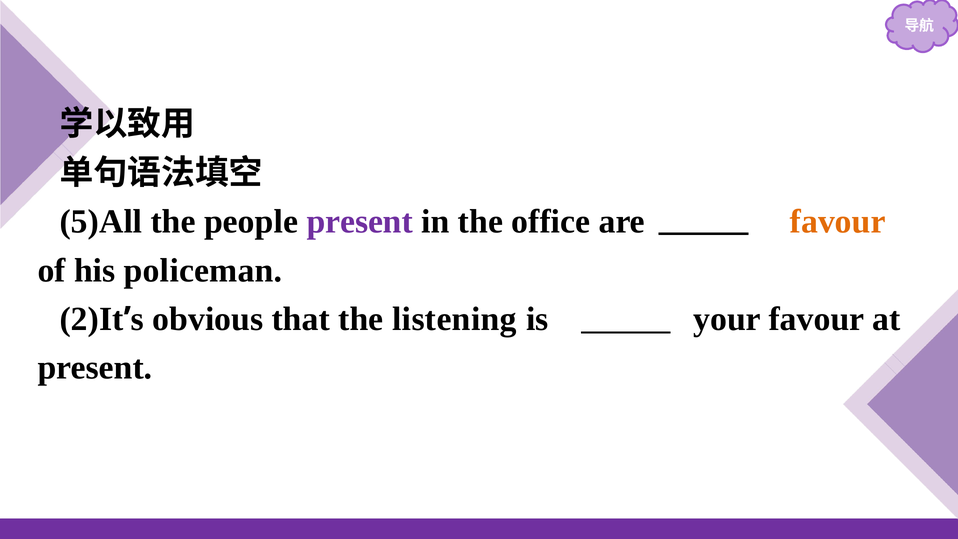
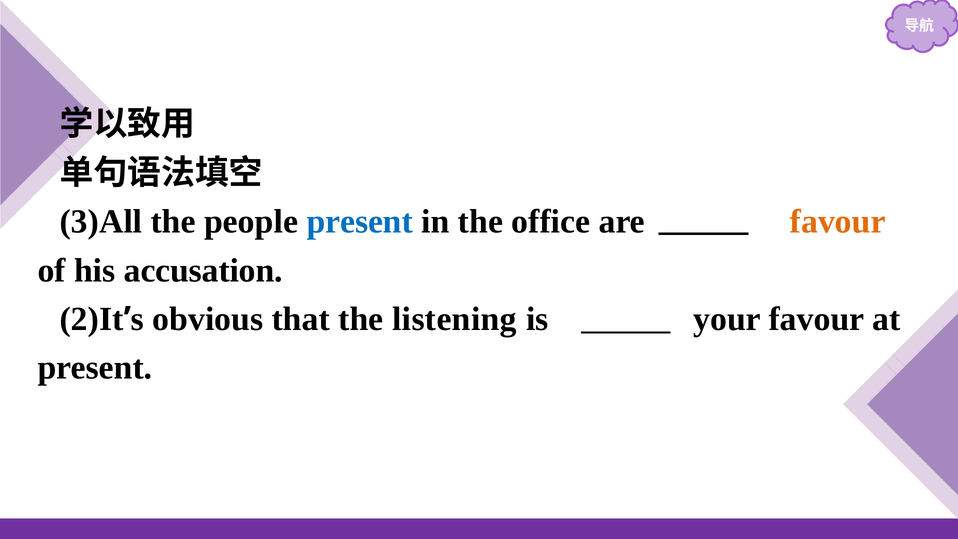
5)All: 5)All -> 3)All
present at (360, 222) colour: purple -> blue
policeman: policeman -> accusation
